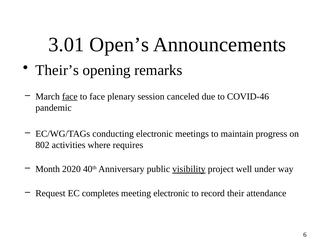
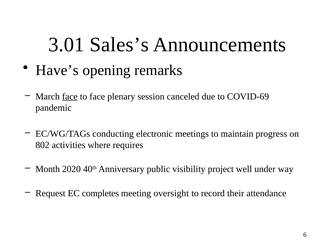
Open’s: Open’s -> Sales’s
Their’s: Their’s -> Have’s
COVID-46: COVID-46 -> COVID-69
visibility underline: present -> none
meeting electronic: electronic -> oversight
